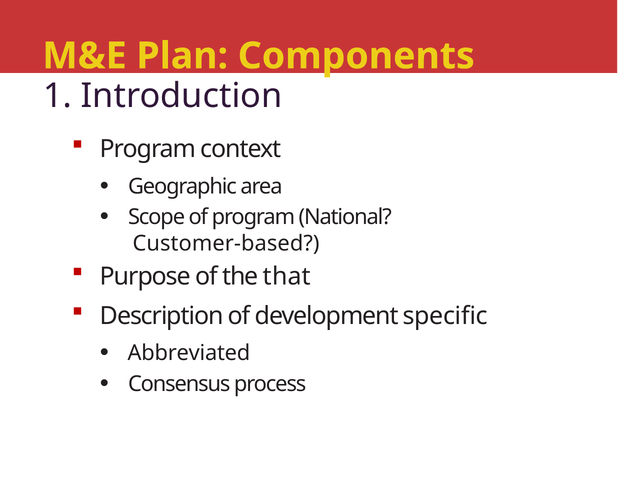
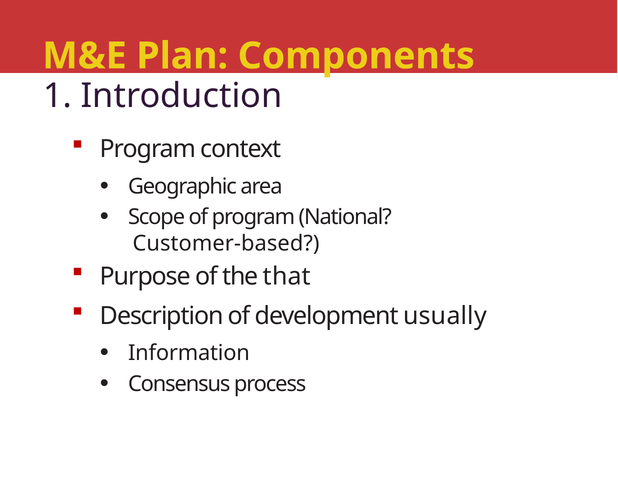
specific: specific -> usually
Abbreviated: Abbreviated -> Information
